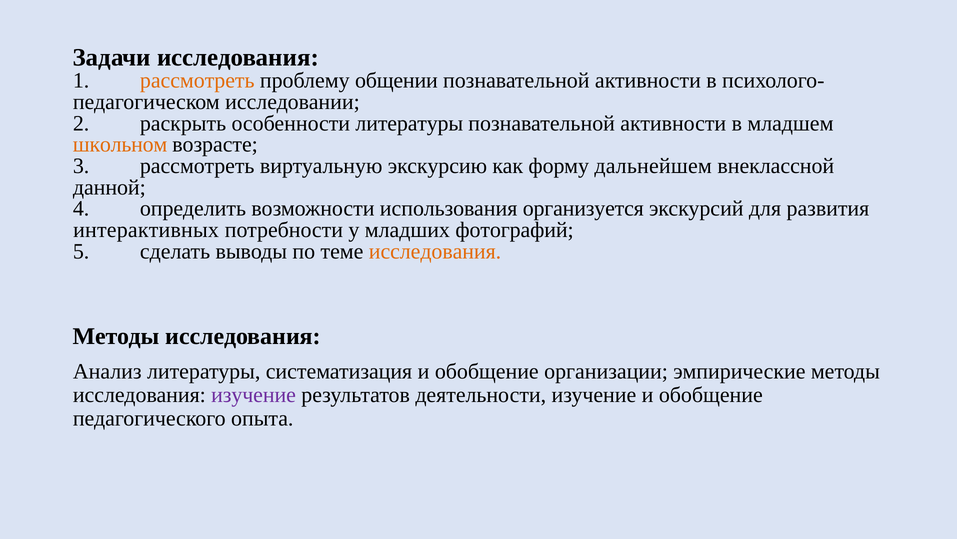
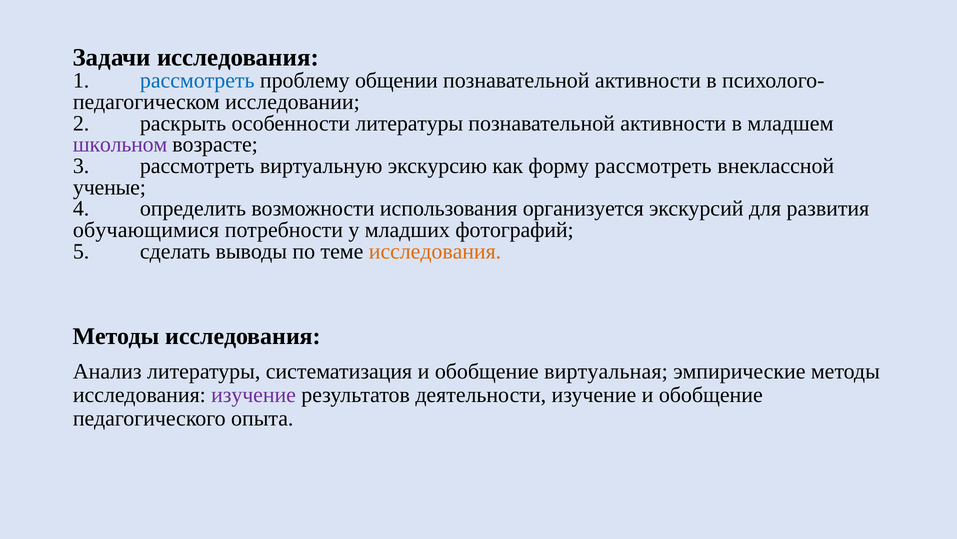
рассмотреть at (197, 81) colour: orange -> blue
школьном colour: orange -> purple
форму дальнейшем: дальнейшем -> рассмотреть
данной: данной -> ученые
интерактивных: интерактивных -> обучающимися
организации: организации -> виртуальная
